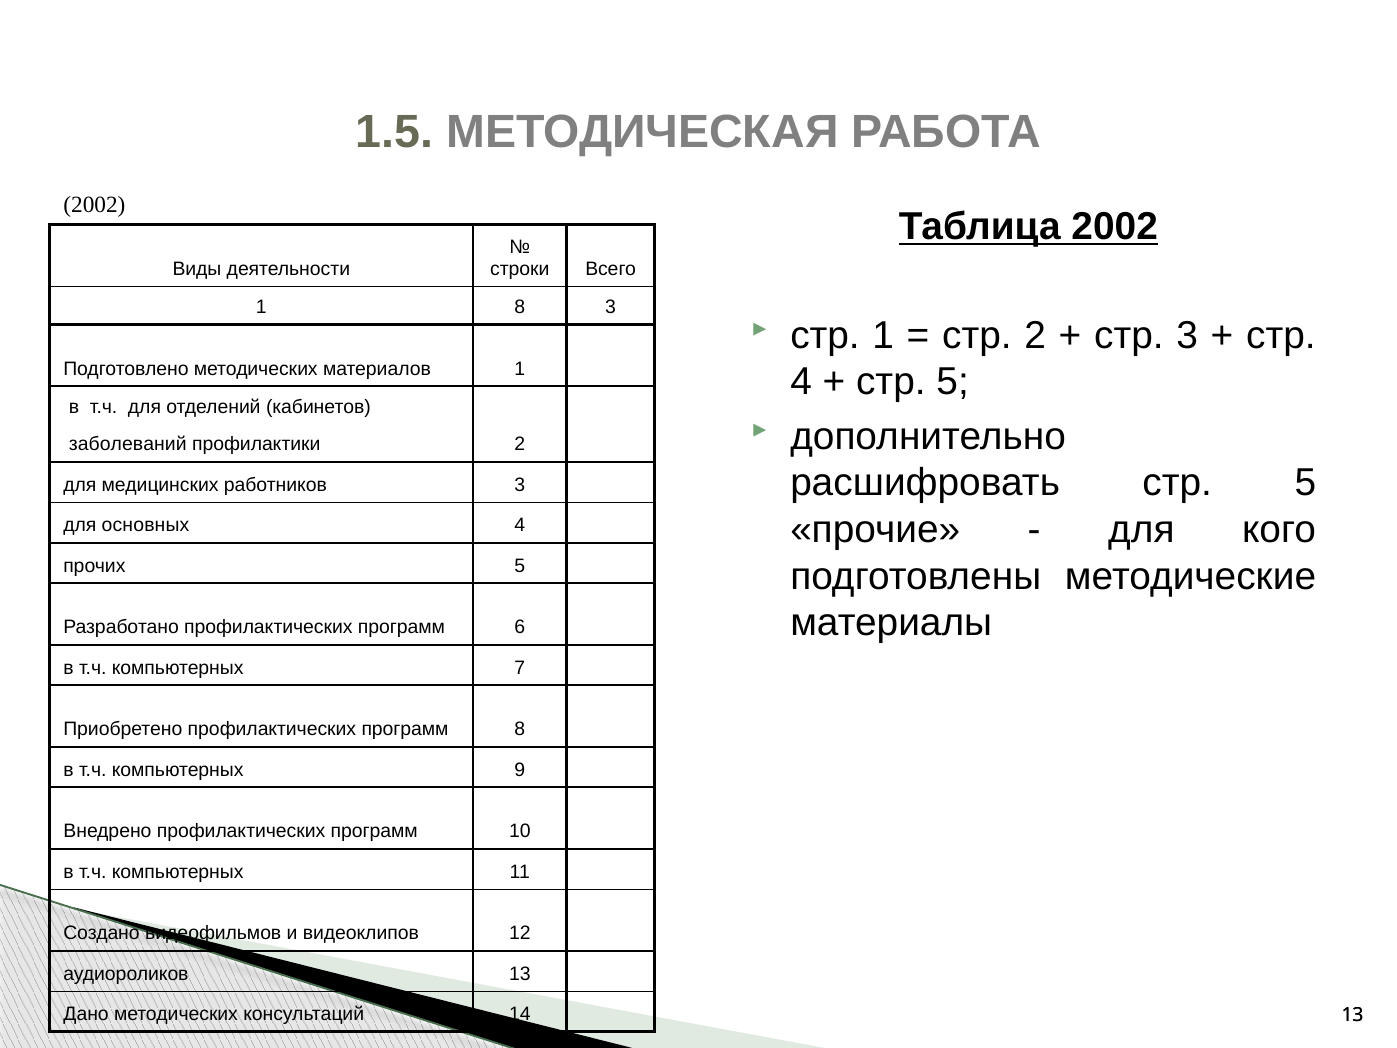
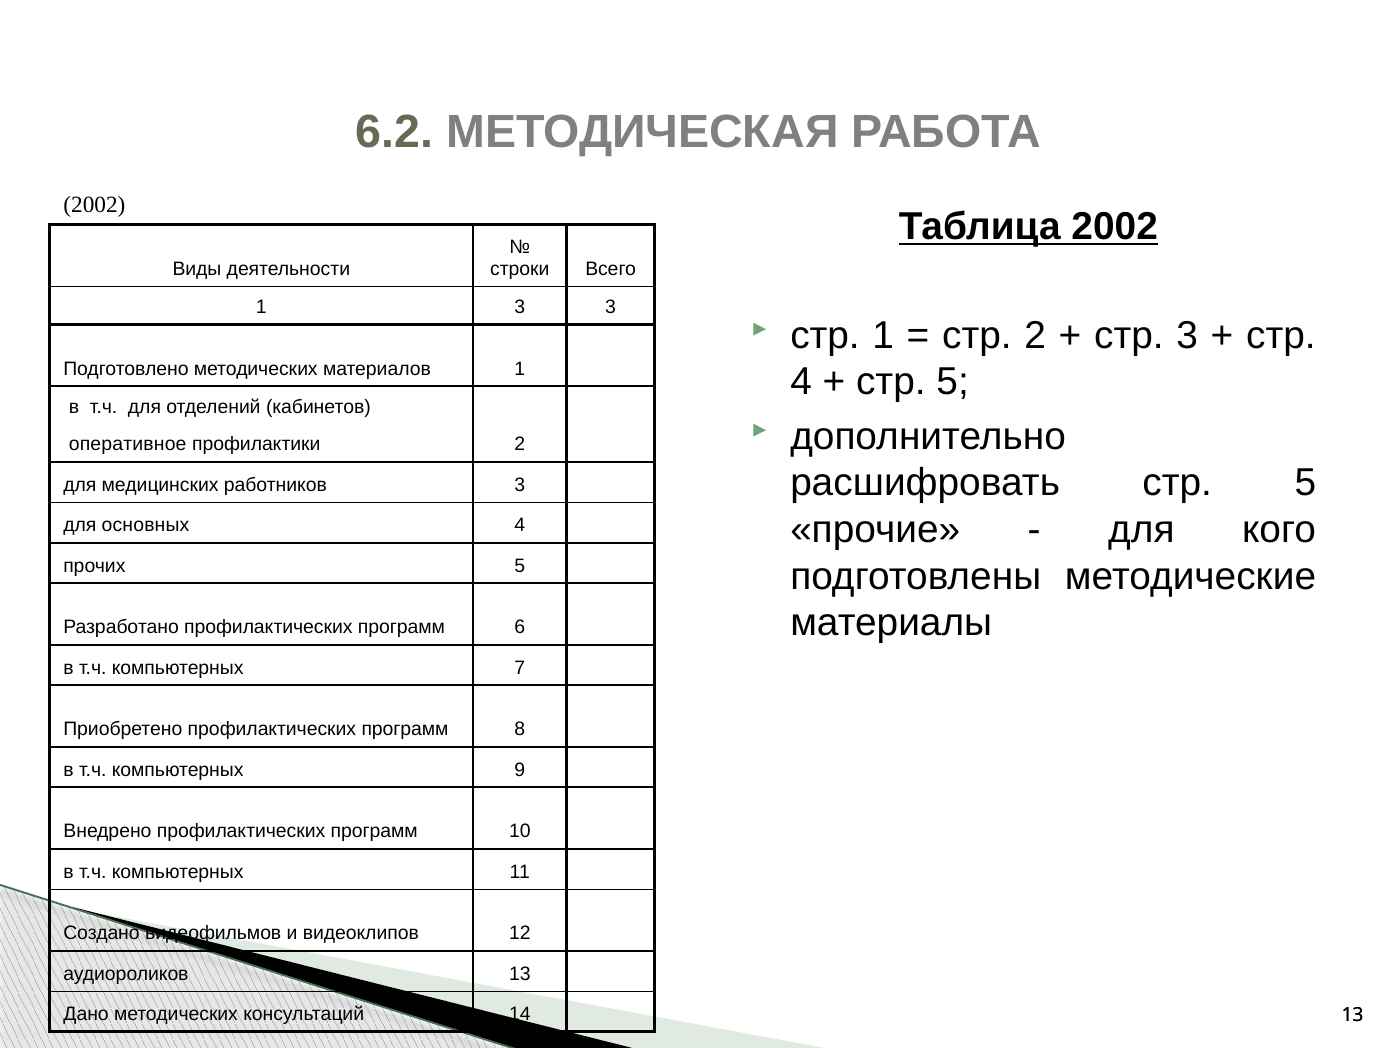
1.5: 1.5 -> 6.2
1 8: 8 -> 3
заболеваний: заболеваний -> оперативное
